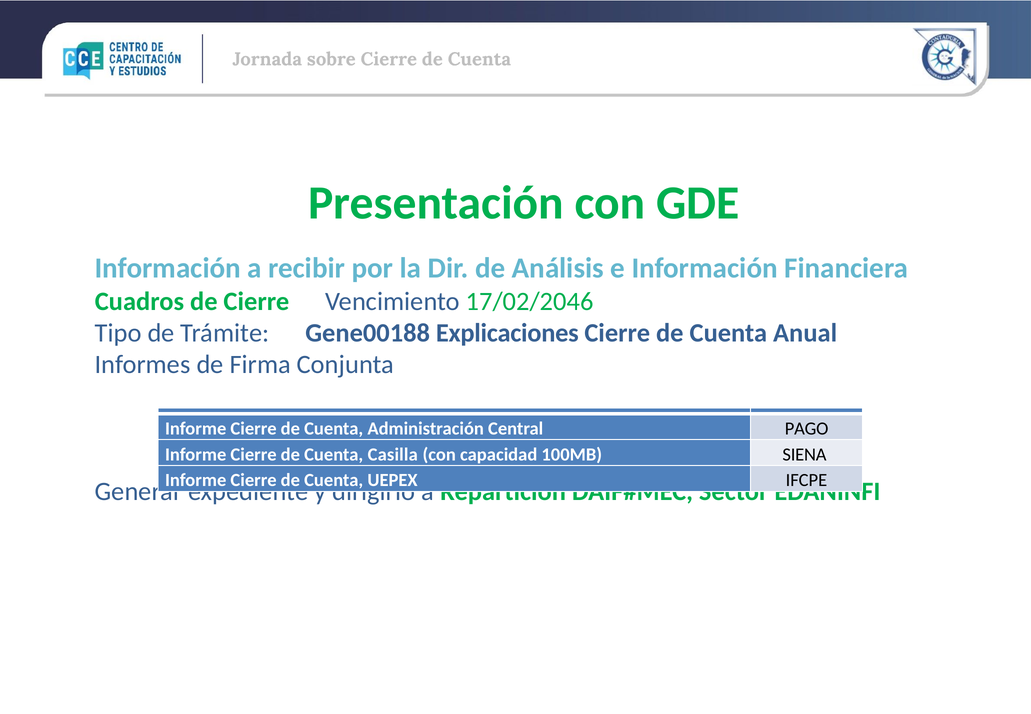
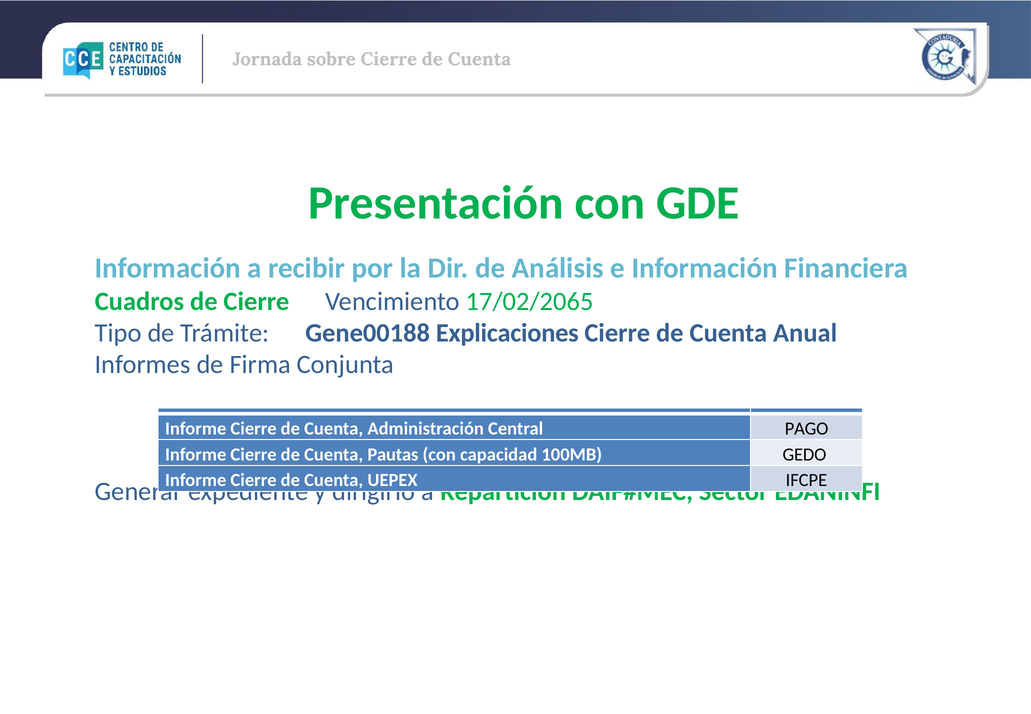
17/02/2046: 17/02/2046 -> 17/02/2065
Casilla: Casilla -> Pautas
SIENA: SIENA -> GEDO
